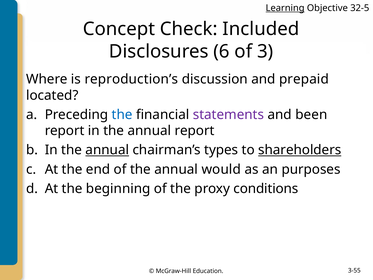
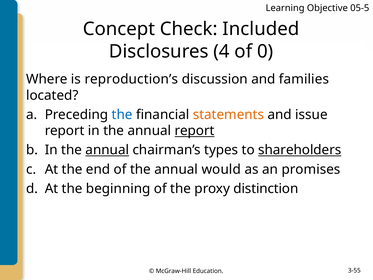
Learning underline: present -> none
32-5: 32-5 -> 05-5
6: 6 -> 4
3: 3 -> 0
prepaid: prepaid -> families
statements colour: purple -> orange
been: been -> issue
report at (195, 131) underline: none -> present
purposes: purposes -> promises
conditions: conditions -> distinction
